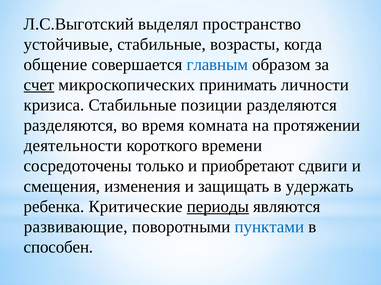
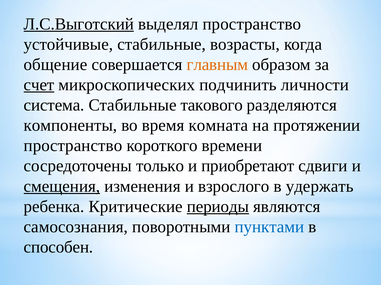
Л.С.Выготский underline: none -> present
главным colour: blue -> orange
принимать: принимать -> подчинить
кризиса: кризиса -> система
позиции: позиции -> такового
разделяются at (70, 126): разделяются -> компоненты
деятельности at (73, 146): деятельности -> пространство
смещения underline: none -> present
защищать: защищать -> взрослого
развивающие: развивающие -> самосознания
